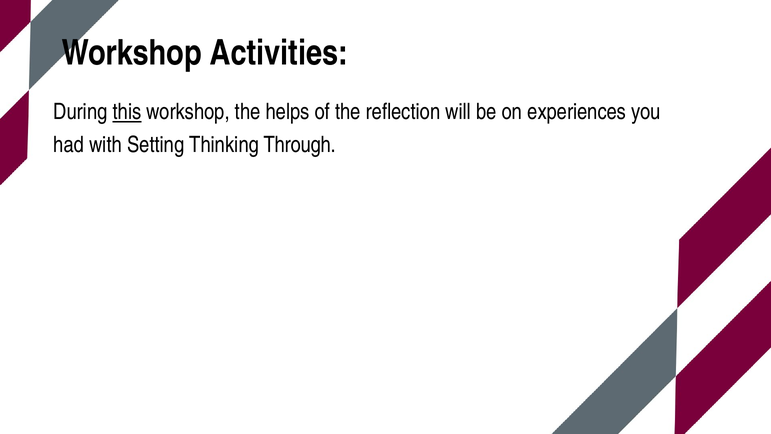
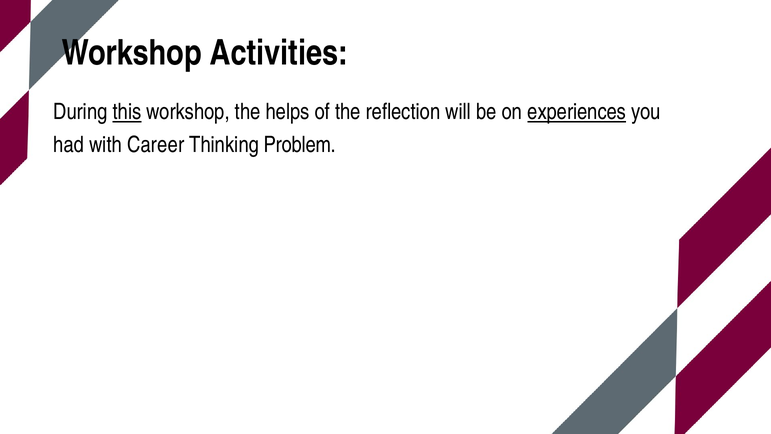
experiences underline: none -> present
Setting: Setting -> Career
Through: Through -> Problem
